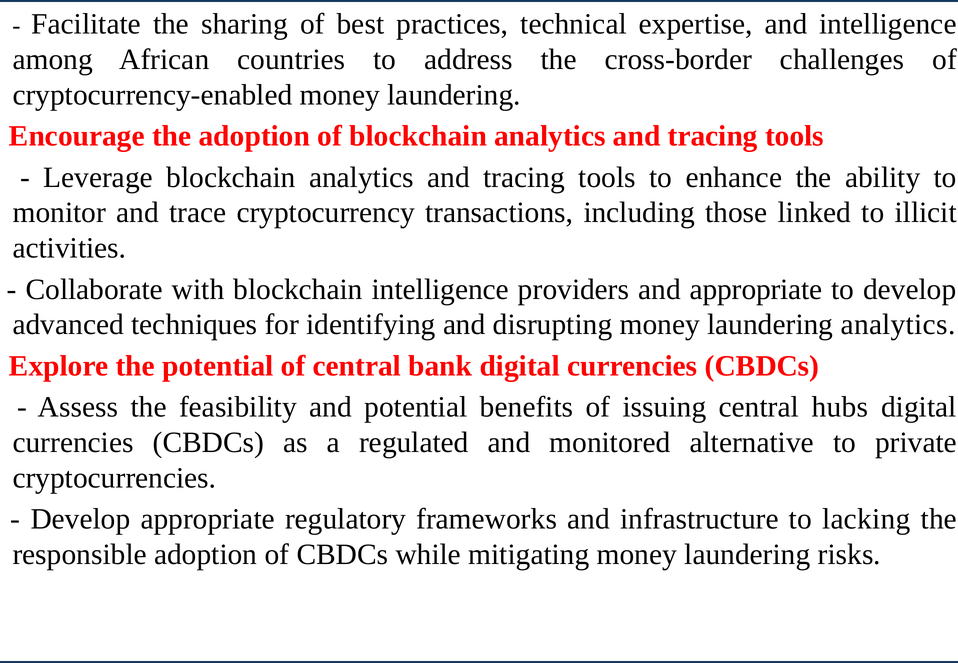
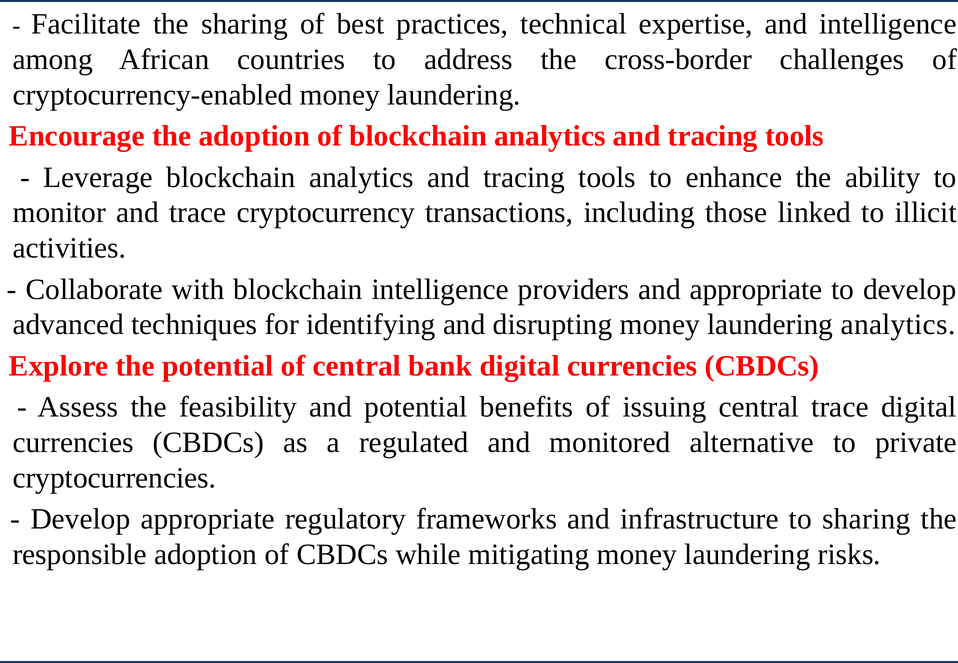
central hubs: hubs -> trace
to lacking: lacking -> sharing
